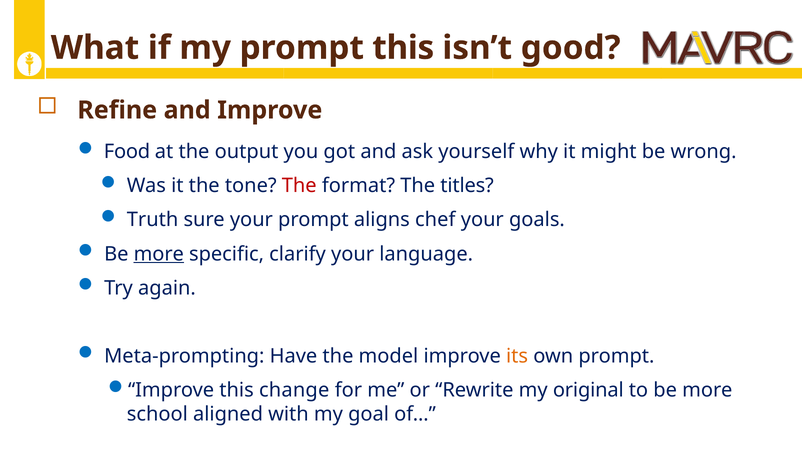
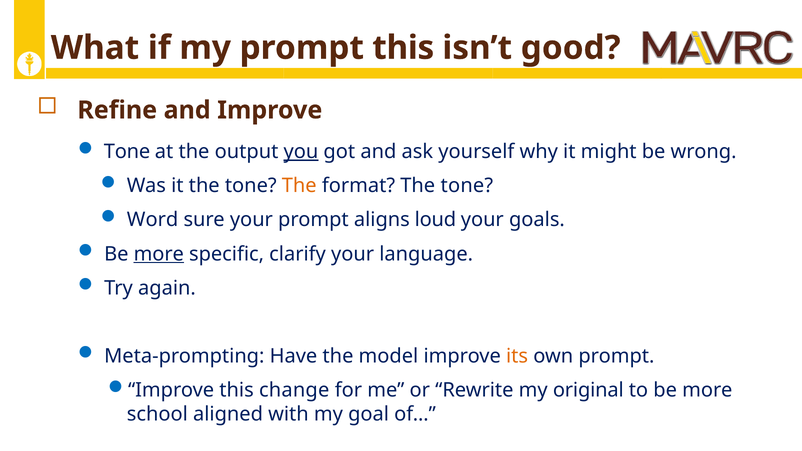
Food at (127, 152): Food -> Tone
you underline: none -> present
The at (299, 186) colour: red -> orange
format The titles: titles -> tone
Truth: Truth -> Word
chef: chef -> loud
